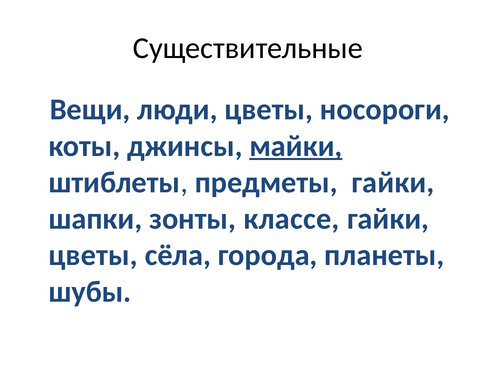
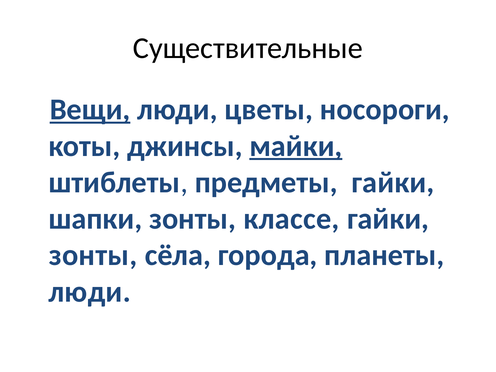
Вещи underline: none -> present
цветы at (93, 255): цветы -> зонты
шубы at (90, 292): шубы -> люди
